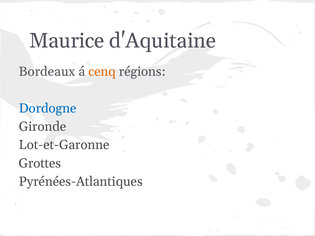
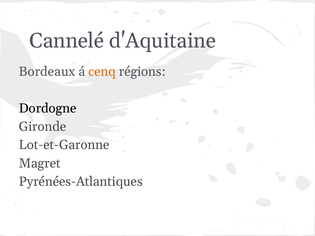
Maurice: Maurice -> Cannelé
Dordogne colour: blue -> black
Grottes: Grottes -> Magret
